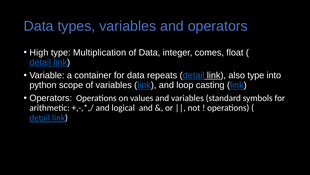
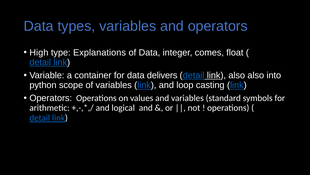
Multiplication: Multiplication -> Explanations
repeats: repeats -> delivers
also type: type -> also
